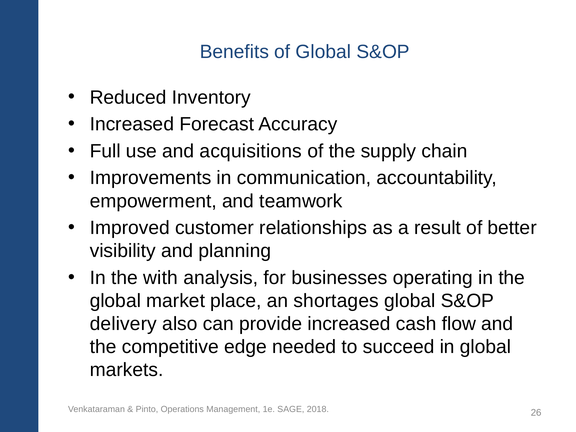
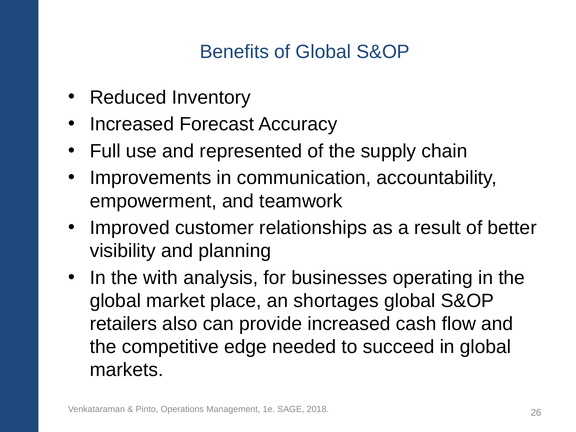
acquisitions: acquisitions -> represented
delivery: delivery -> retailers
